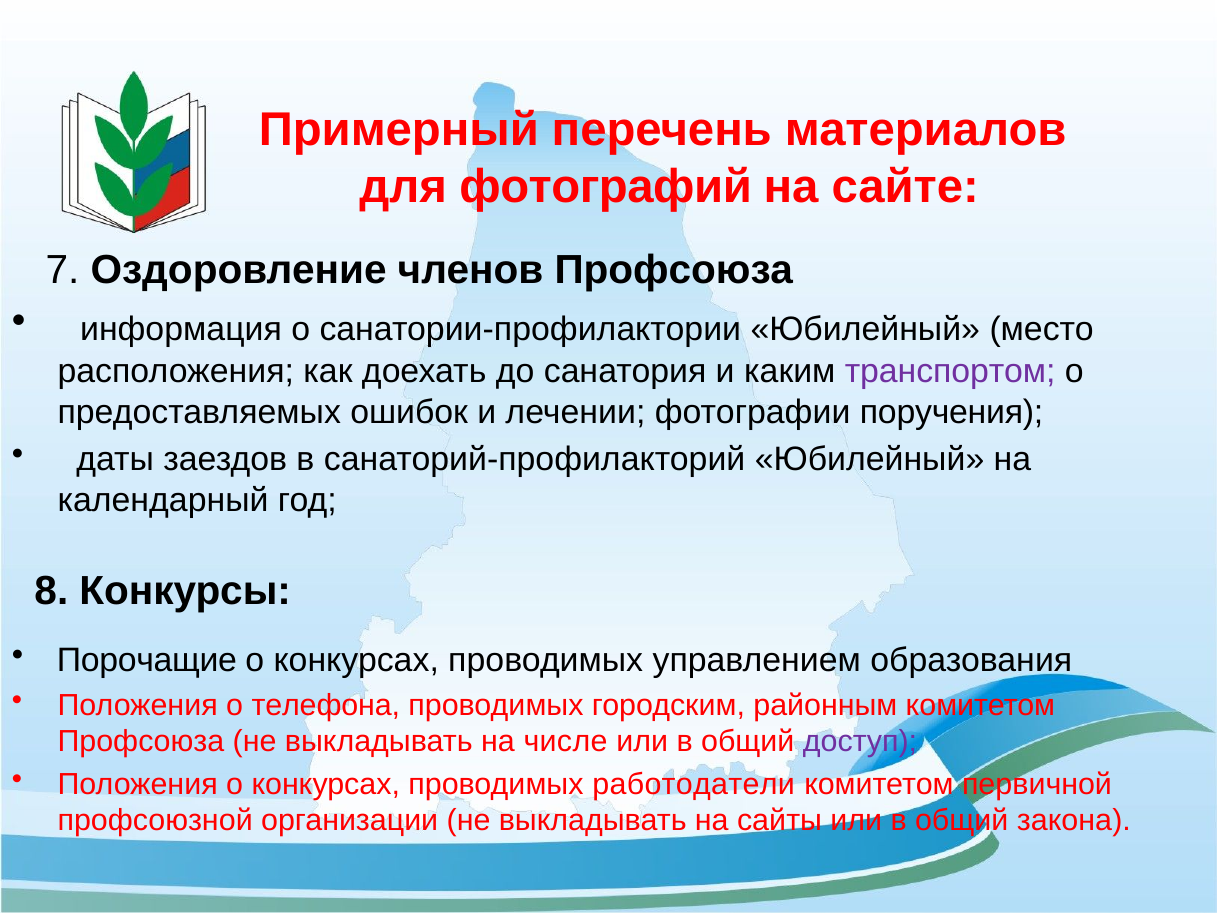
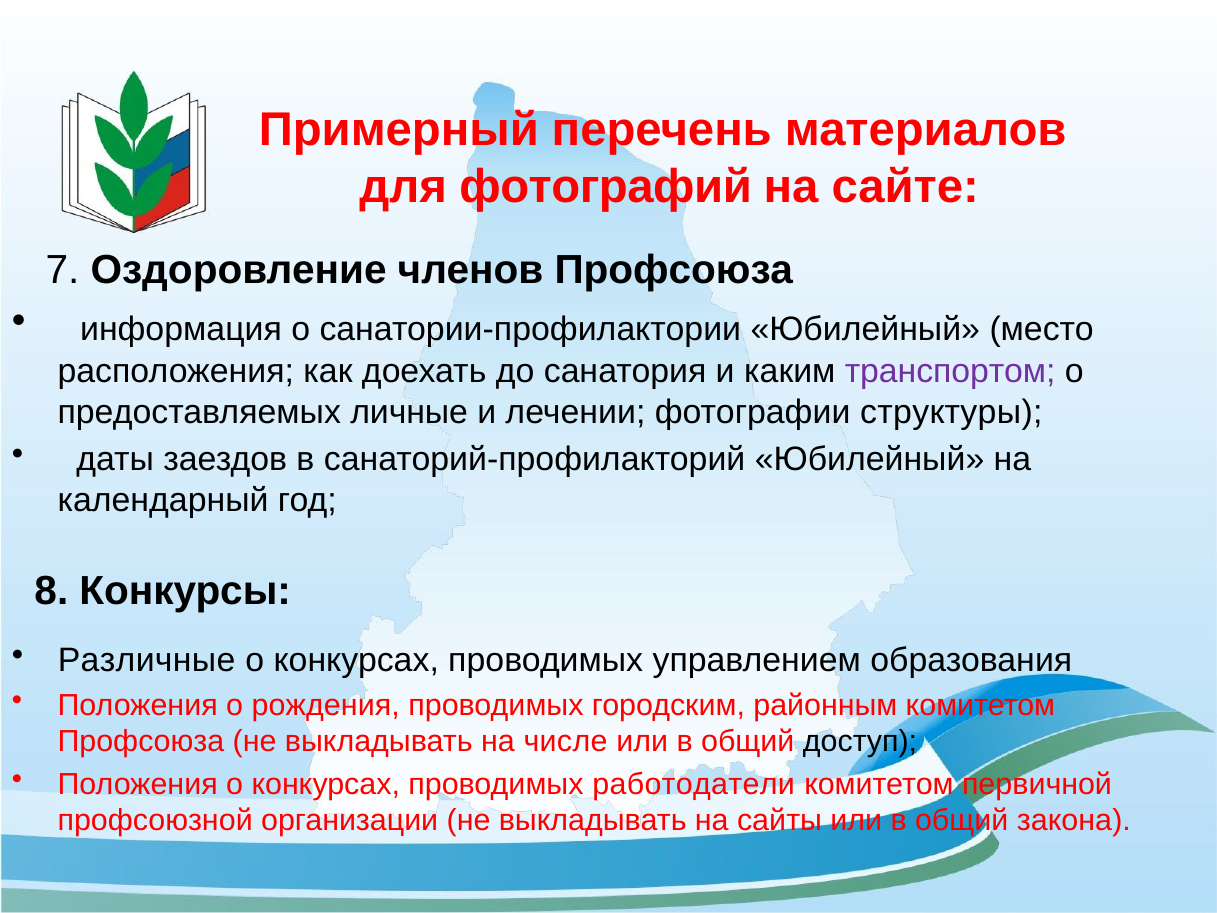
ошибок: ошибок -> личные
поручения: поручения -> структуры
Порочащие: Порочащие -> Различные
телефона: телефона -> рождения
доступ colour: purple -> black
